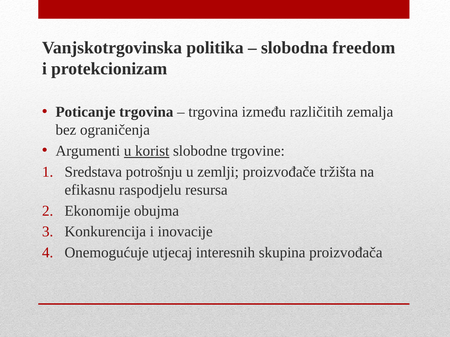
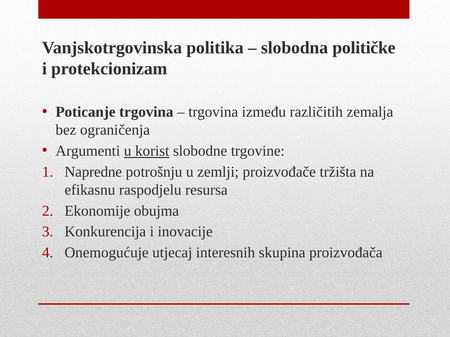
freedom: freedom -> političke
Sredstava: Sredstava -> Napredne
